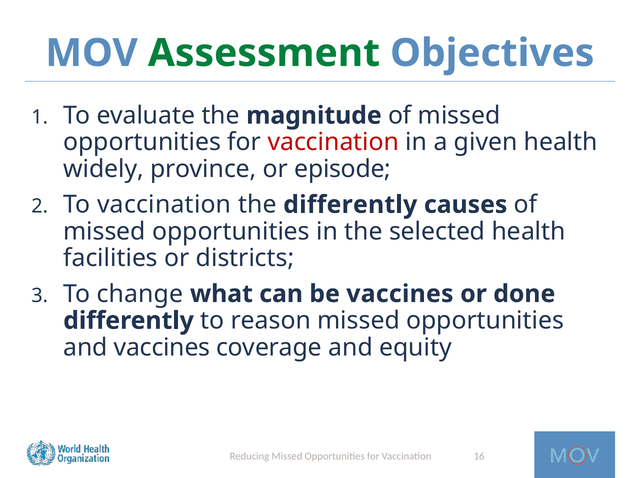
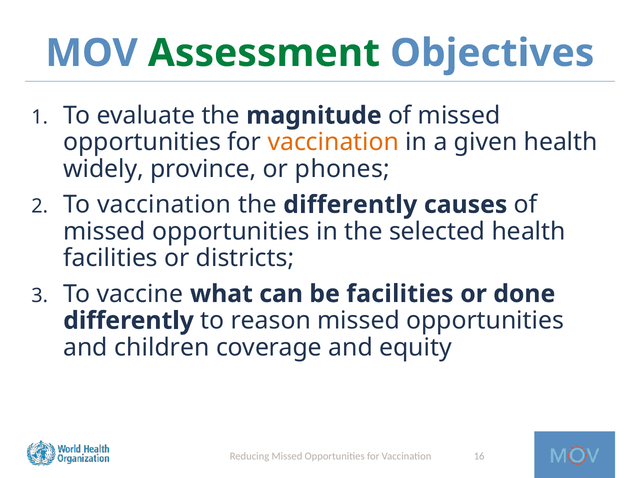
vaccination at (333, 142) colour: red -> orange
episode: episode -> phones
change: change -> vaccine
be vaccines: vaccines -> facilities
and vaccines: vaccines -> children
